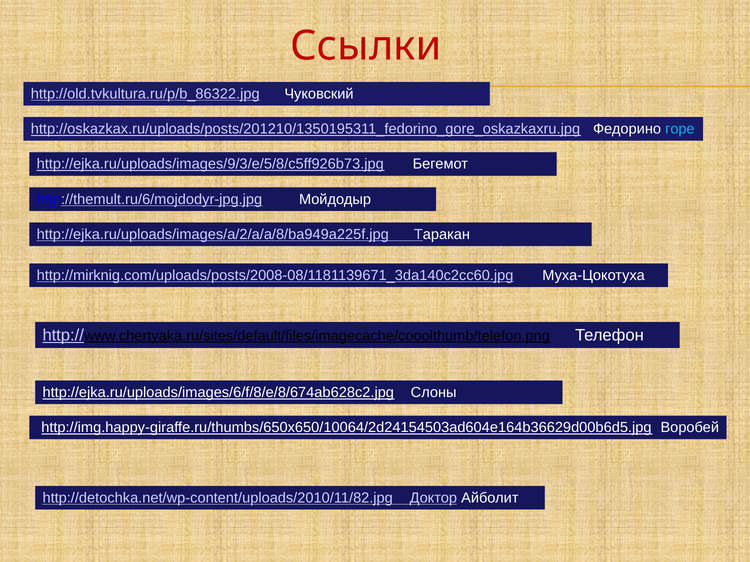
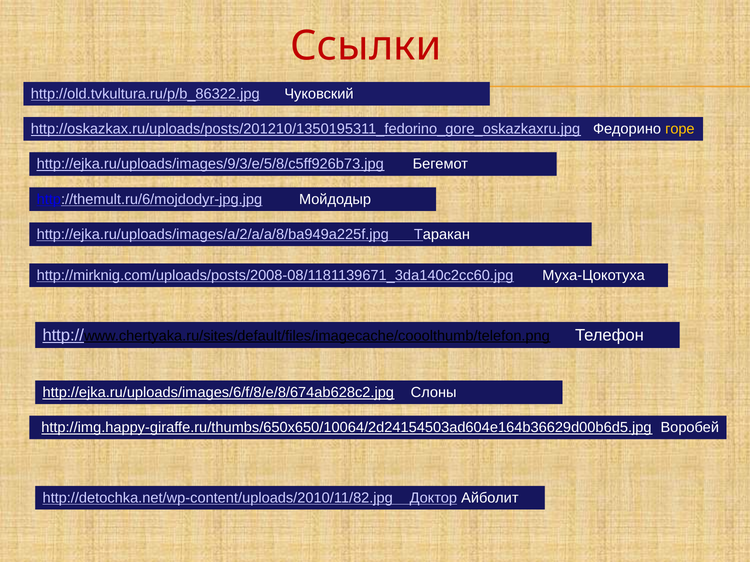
горе colour: light blue -> yellow
